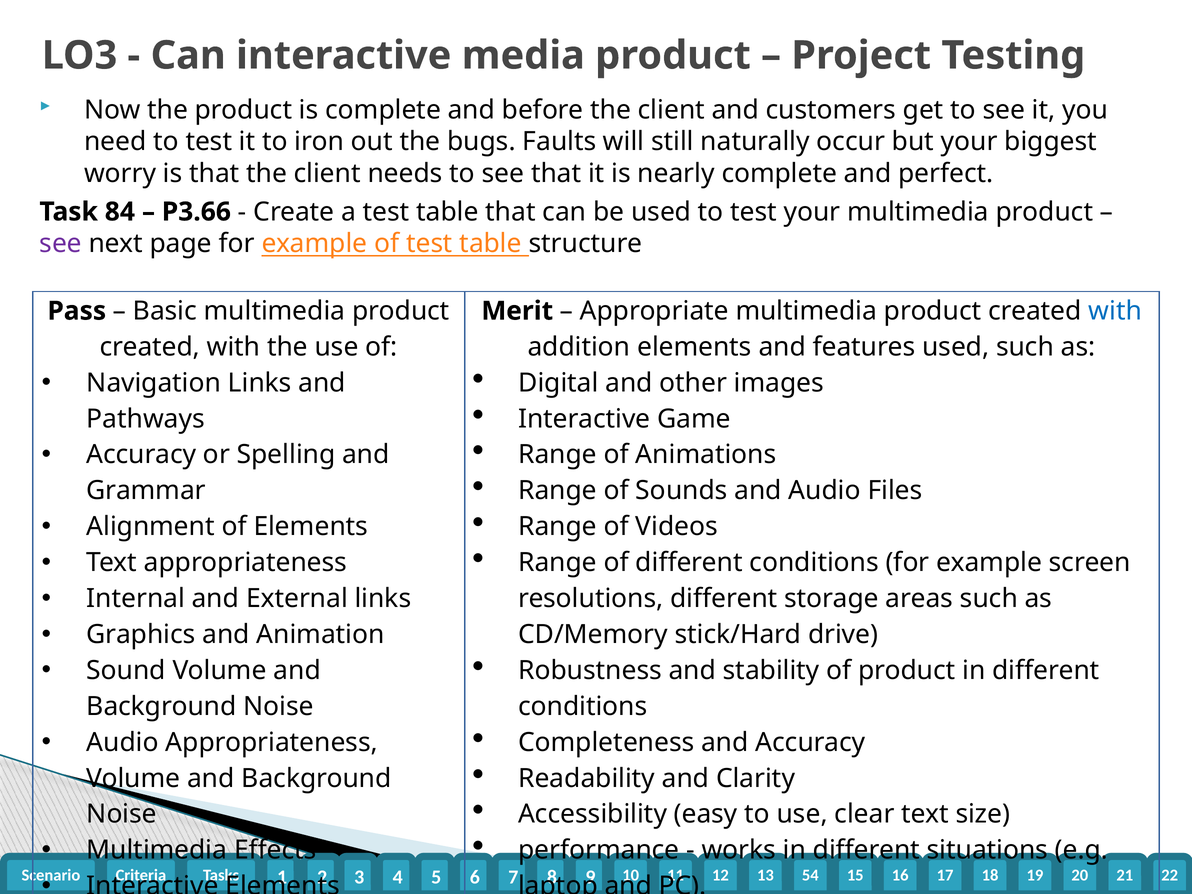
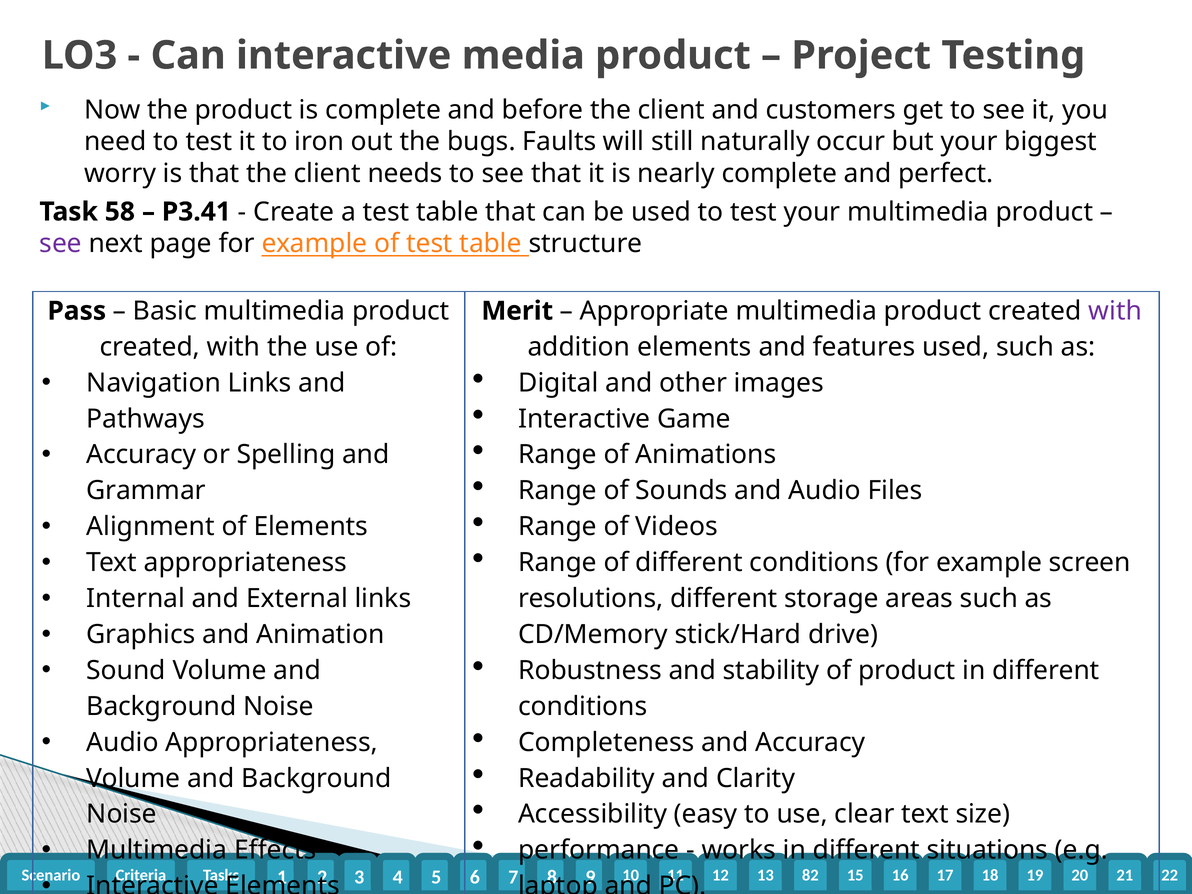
84: 84 -> 58
P3.66: P3.66 -> P3.41
with at (1115, 311) colour: blue -> purple
54: 54 -> 82
